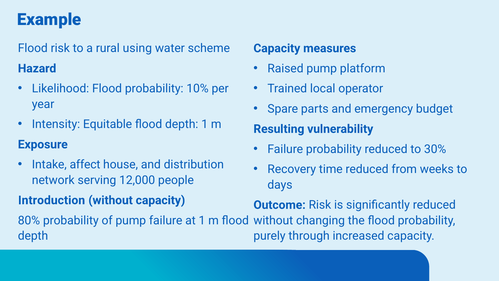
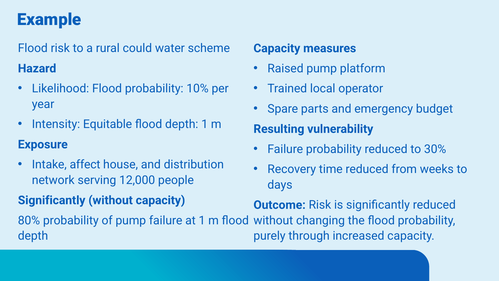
using: using -> could
Introduction at (52, 200): Introduction -> Significantly
